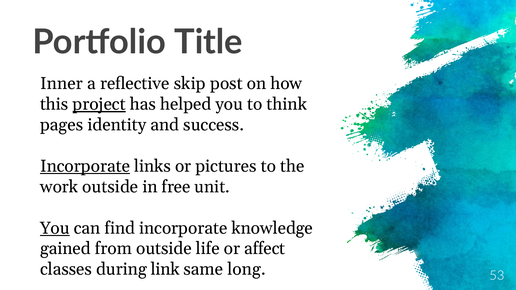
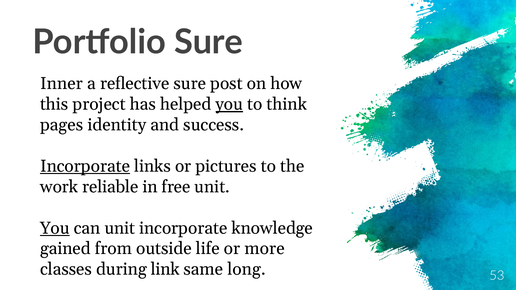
Portfolio Title: Title -> Sure
reflective skip: skip -> sure
project underline: present -> none
you at (229, 104) underline: none -> present
work outside: outside -> reliable
can find: find -> unit
affect: affect -> more
